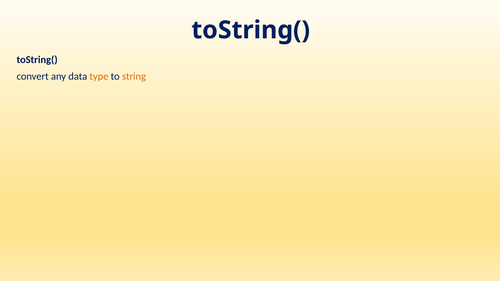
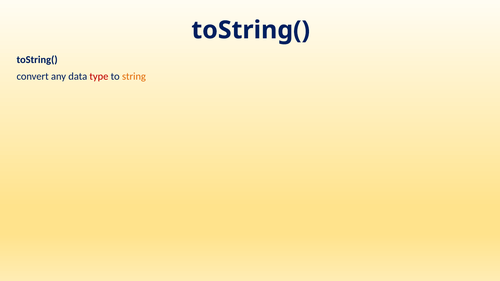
type colour: orange -> red
